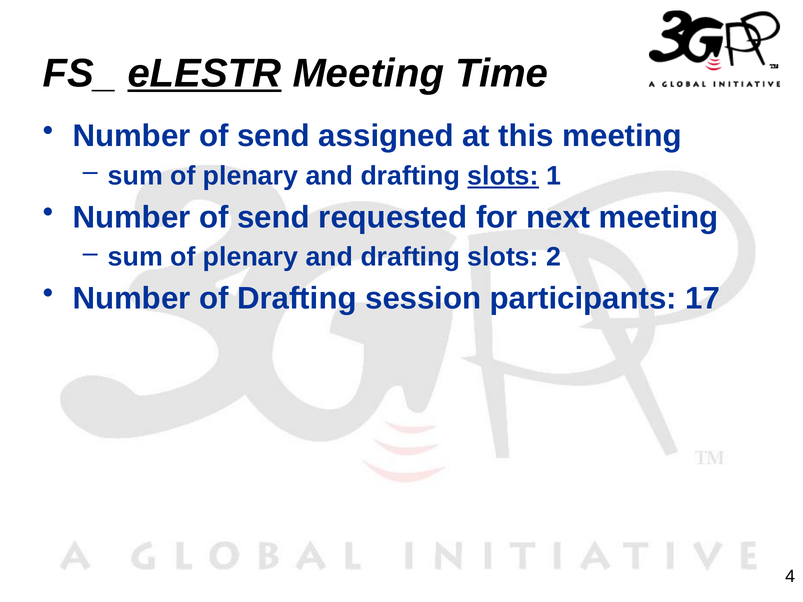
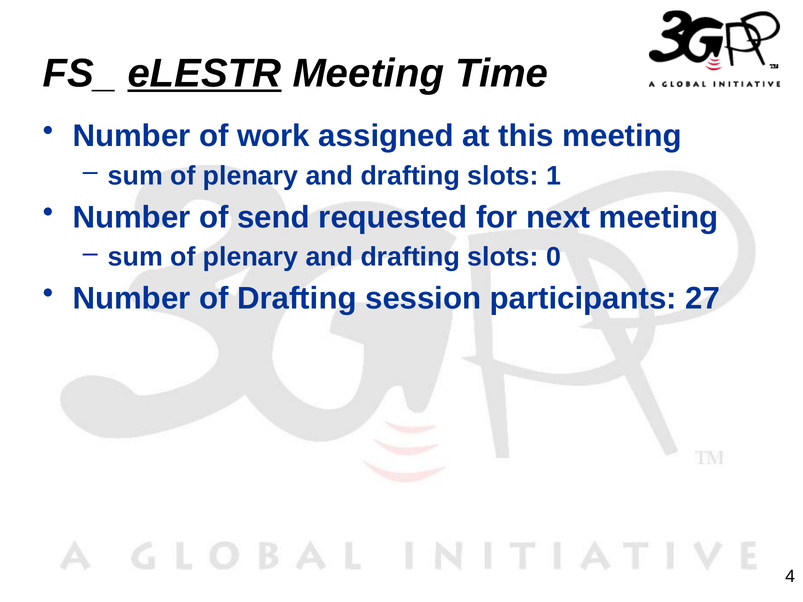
send at (273, 136): send -> work
slots at (503, 176) underline: present -> none
2: 2 -> 0
17: 17 -> 27
